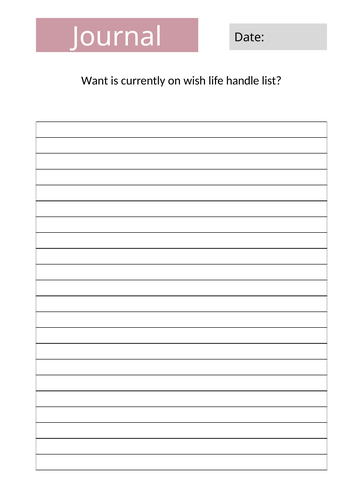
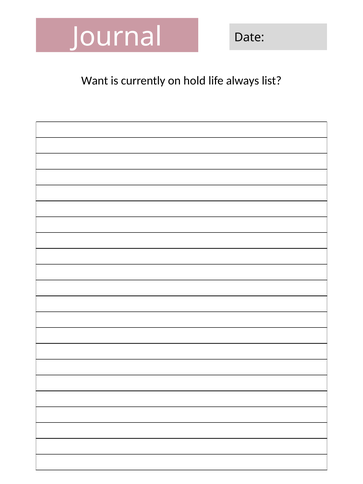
wish: wish -> hold
handle: handle -> always
